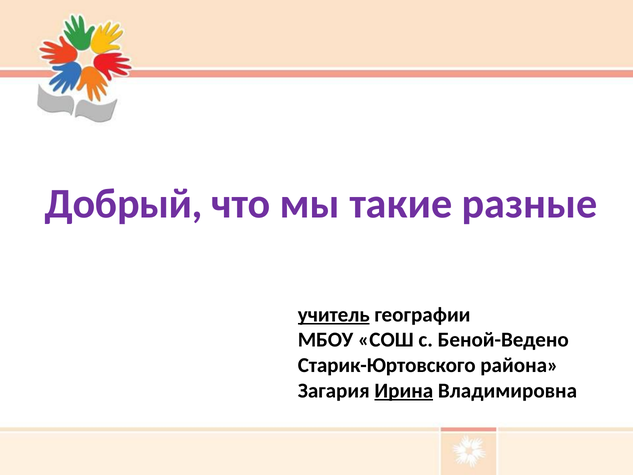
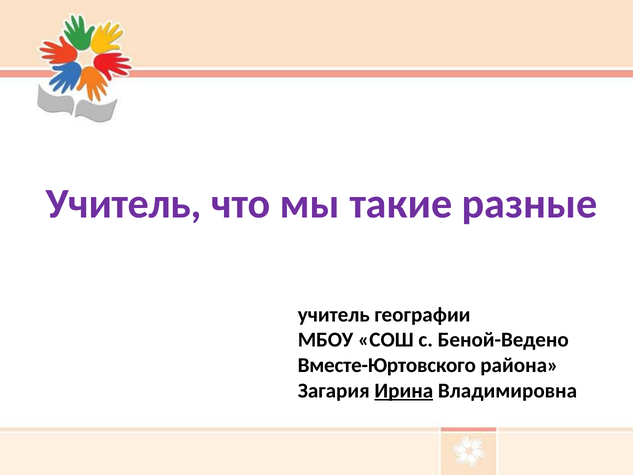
Добрый at (124, 204): Добрый -> Учитель
учитель at (334, 314) underline: present -> none
Старик-Юртовского: Старик-Юртовского -> Вместе-Юртовского
